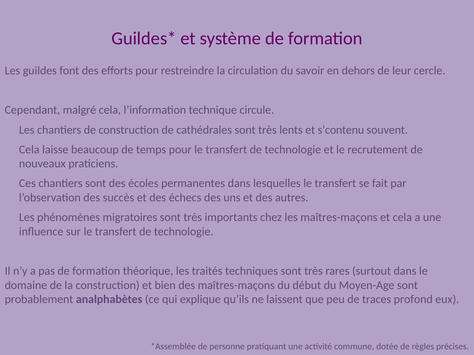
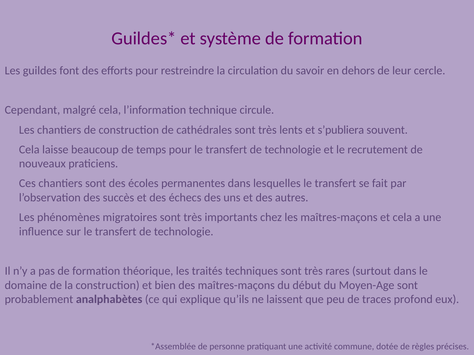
s’contenu: s’contenu -> s’publiera
